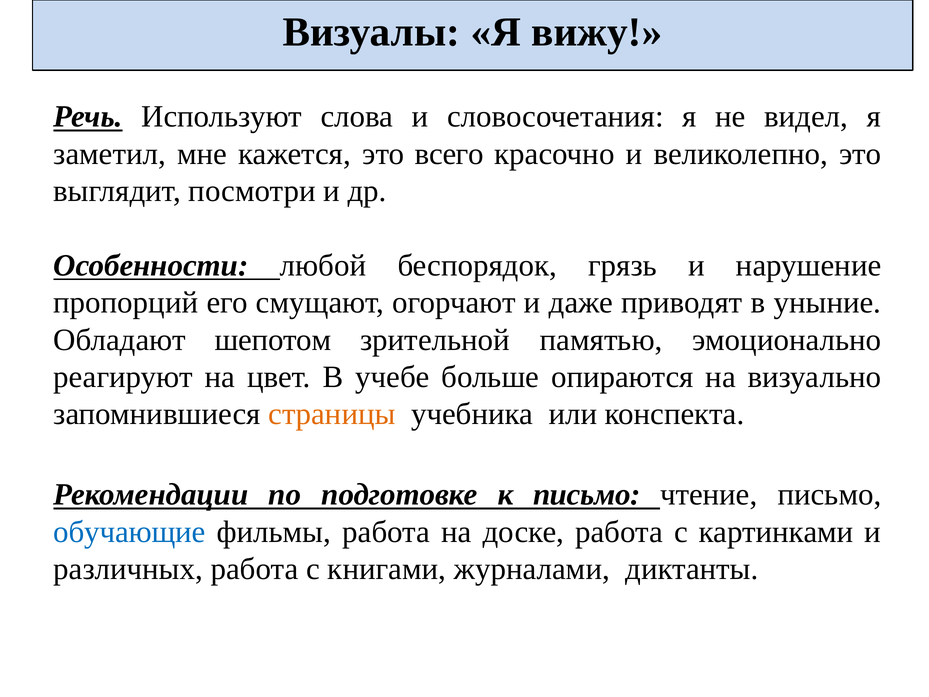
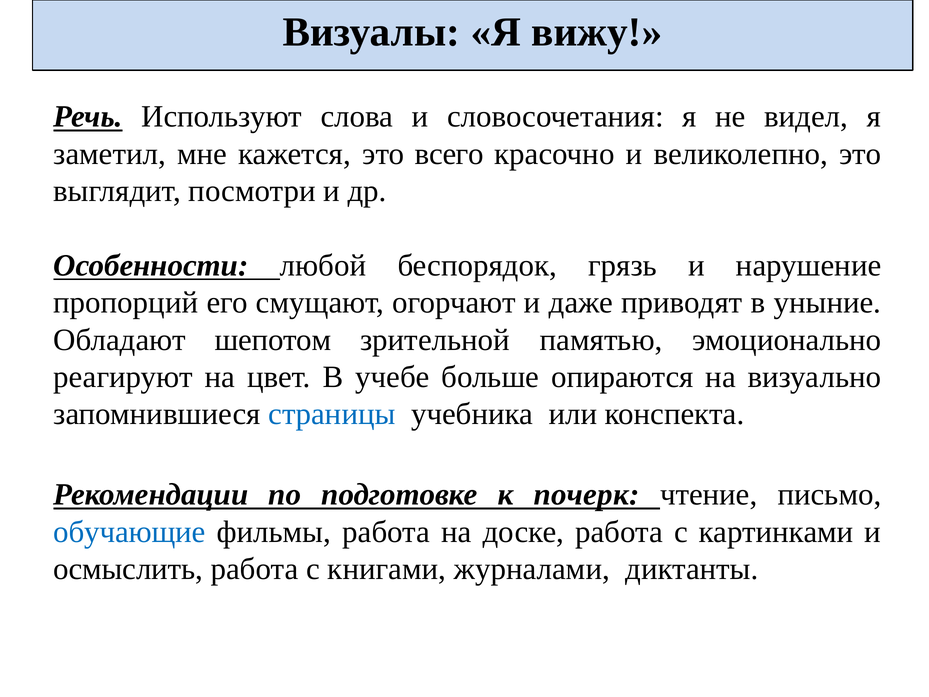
страницы colour: orange -> blue
к письмо: письмо -> почерк
различных: различных -> осмыслить
